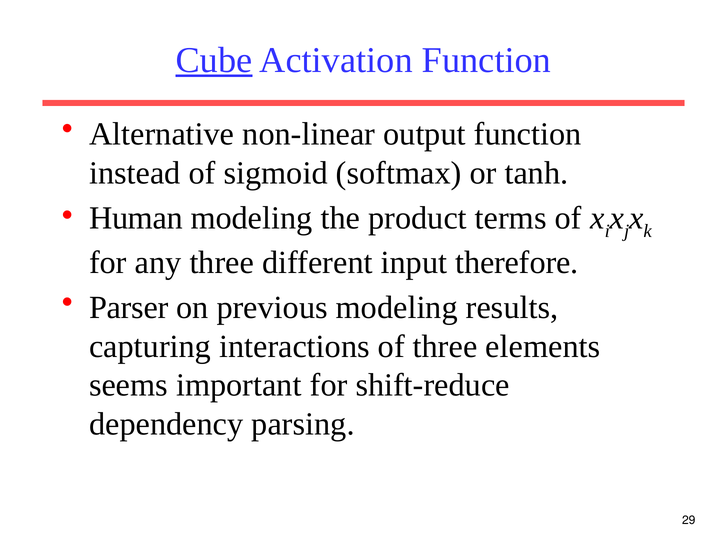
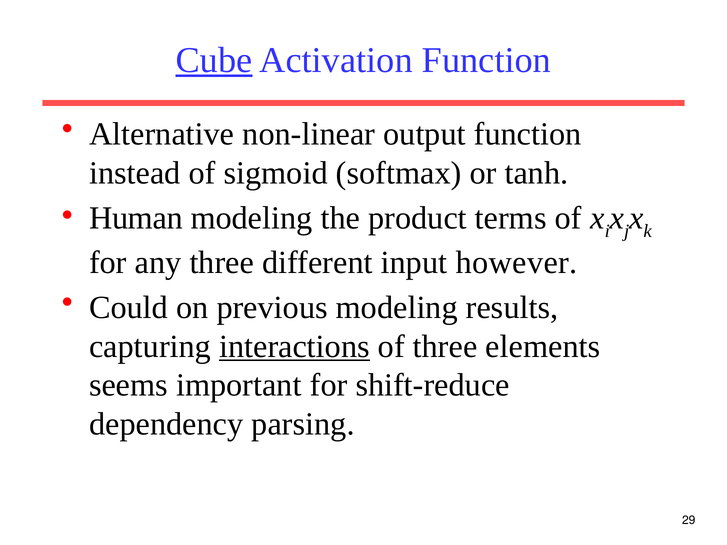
therefore: therefore -> however
Parser: Parser -> Could
interactions underline: none -> present
